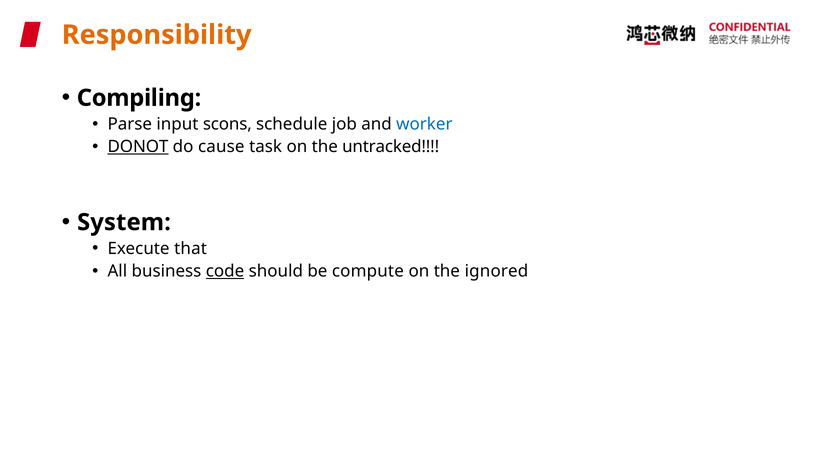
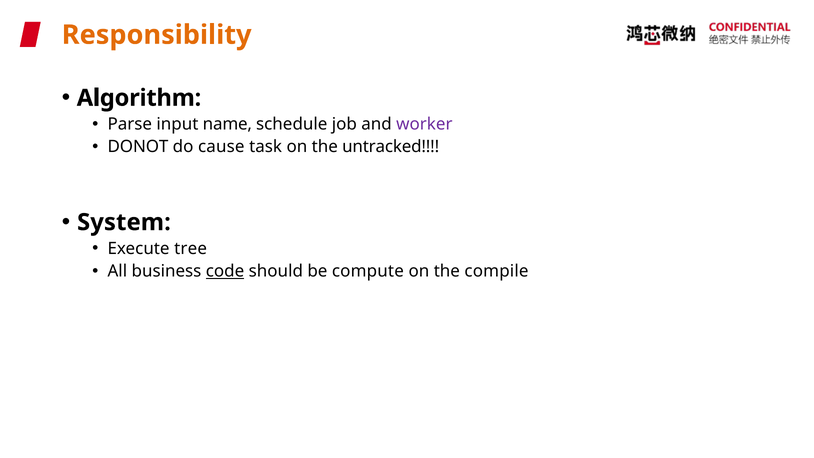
Compiling: Compiling -> Algorithm
scons: scons -> name
worker colour: blue -> purple
DONOT underline: present -> none
that: that -> tree
ignored: ignored -> compile
